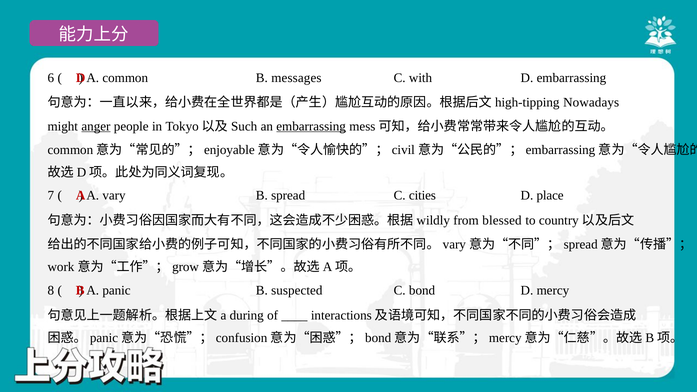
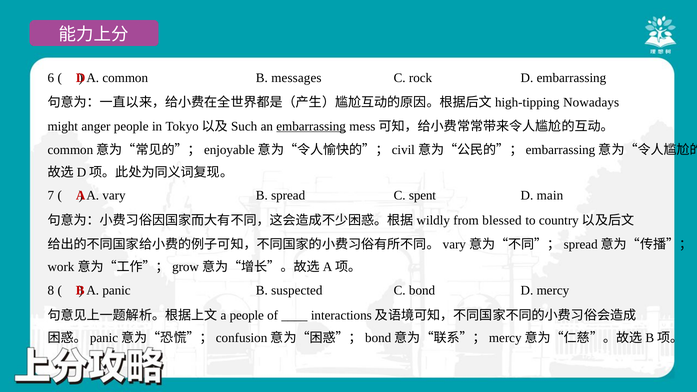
with: with -> rock
anger underline: present -> none
cities: cities -> spent
place: place -> main
during at (247, 315): during -> people
